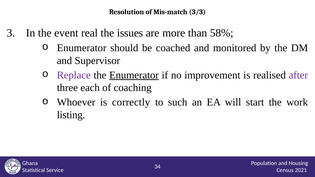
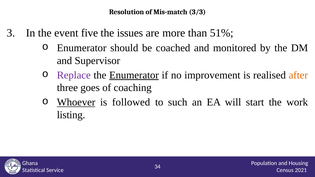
real: real -> five
58%: 58% -> 51%
after colour: purple -> orange
each: each -> goes
Whoever underline: none -> present
correctly: correctly -> followed
